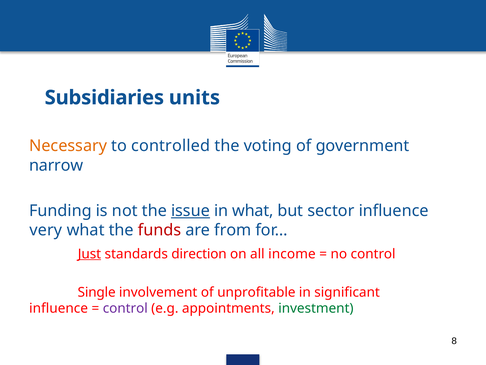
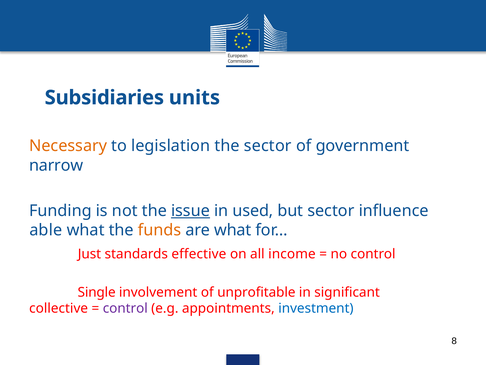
controlled: controlled -> legislation
the voting: voting -> sector
in what: what -> used
very: very -> able
funds colour: red -> orange
are from: from -> what
Just underline: present -> none
direction: direction -> effective
influence at (59, 308): influence -> collective
investment colour: green -> blue
